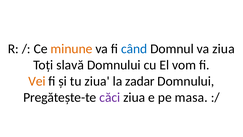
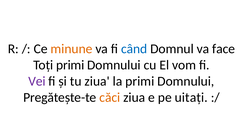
va ziua: ziua -> face
Toți slavă: slavă -> primi
Vei colour: orange -> purple
la zadar: zadar -> primi
căci colour: purple -> orange
masa: masa -> uitați
